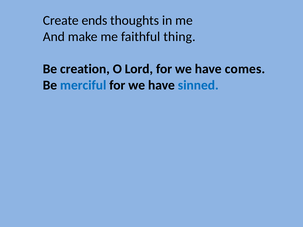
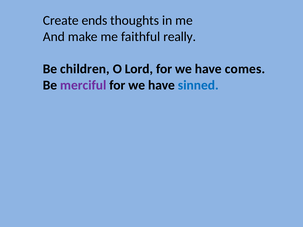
thing: thing -> really
creation: creation -> children
merciful colour: blue -> purple
